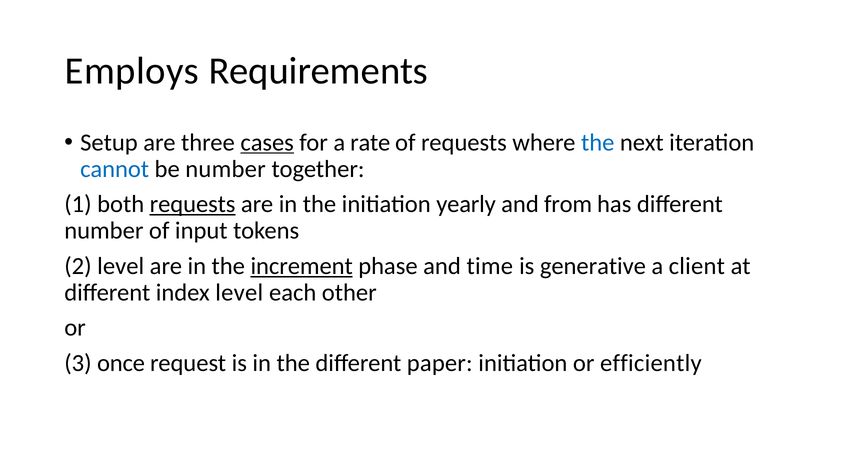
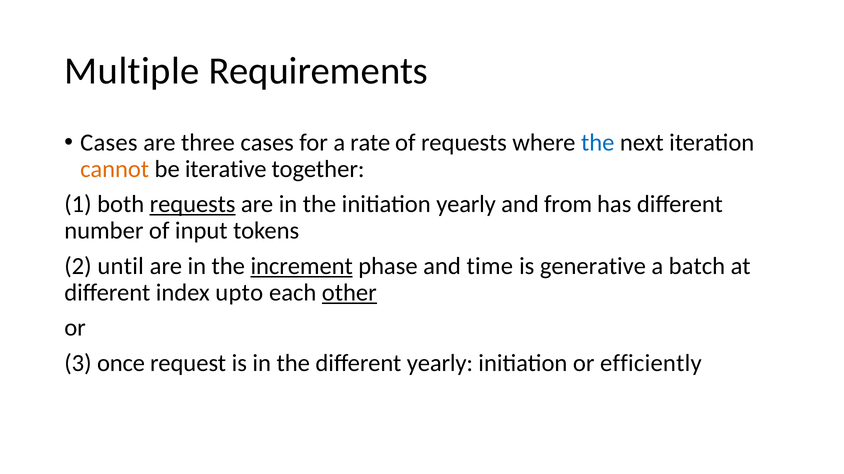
Employs: Employs -> Multiple
Setup at (109, 143): Setup -> Cases
cases at (267, 143) underline: present -> none
cannot colour: blue -> orange
be number: number -> iterative
2 level: level -> until
client: client -> batch
index level: level -> upto
other underline: none -> present
different paper: paper -> yearly
